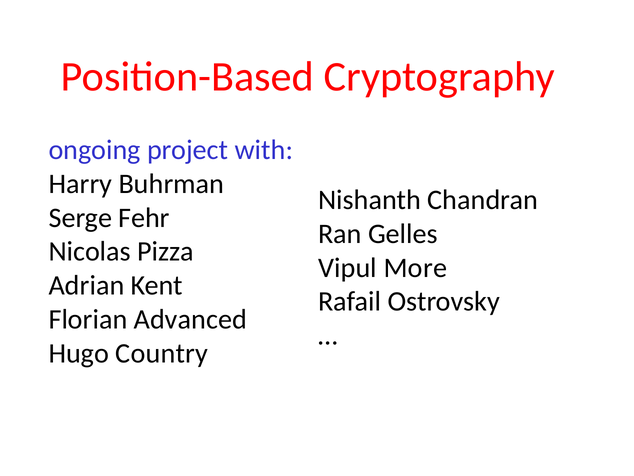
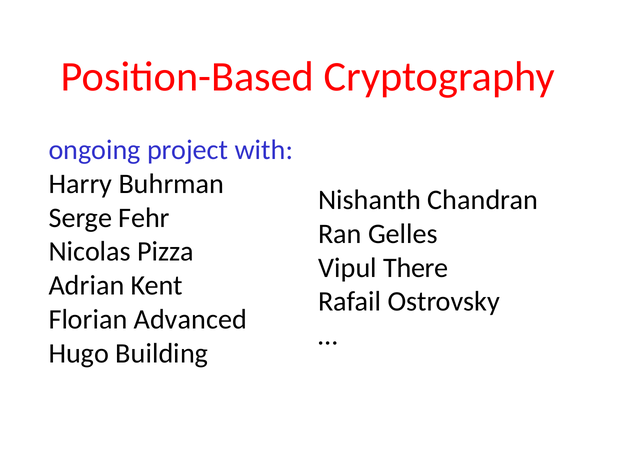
More: More -> There
Country: Country -> Building
